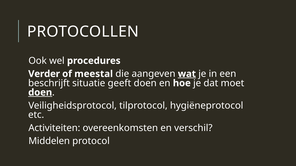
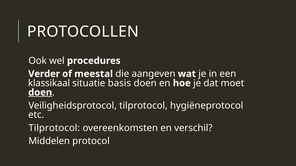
wat underline: present -> none
beschrijft: beschrijft -> klassikaal
geeft: geeft -> basis
Activiteiten at (54, 128): Activiteiten -> Tilprotocol
